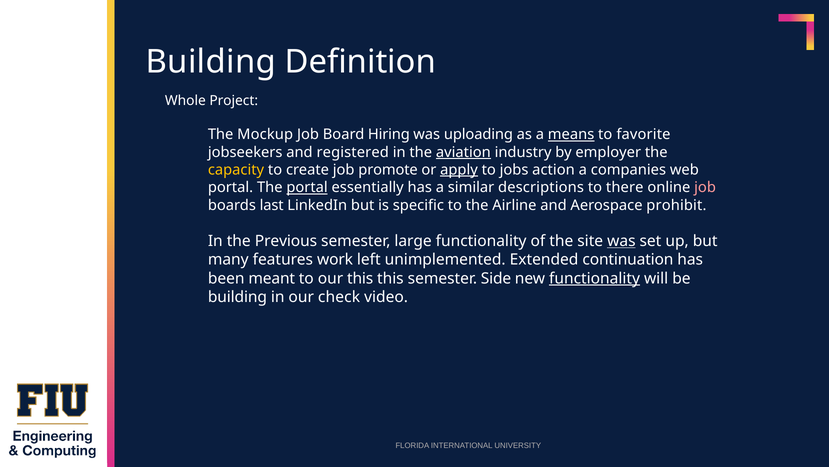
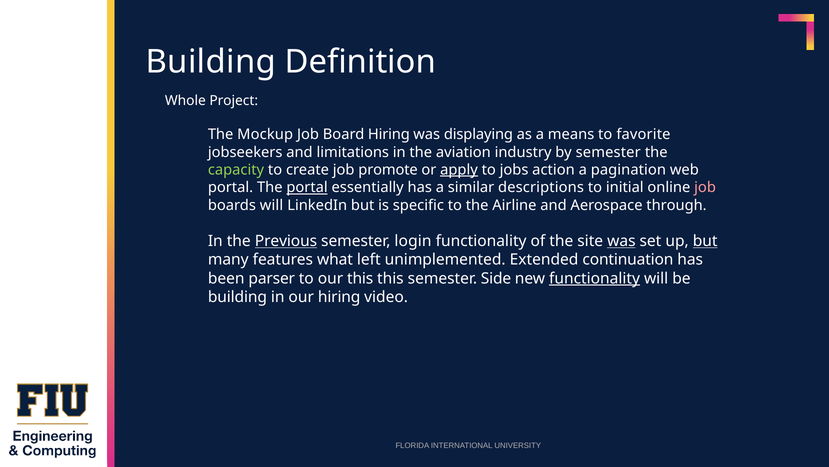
uploading: uploading -> displaying
means underline: present -> none
registered: registered -> limitations
aviation underline: present -> none
by employer: employer -> semester
capacity colour: yellow -> light green
companies: companies -> pagination
there: there -> initial
boards last: last -> will
prohibit: prohibit -> through
Previous underline: none -> present
large: large -> login
but at (705, 241) underline: none -> present
work: work -> what
meant: meant -> parser
our check: check -> hiring
